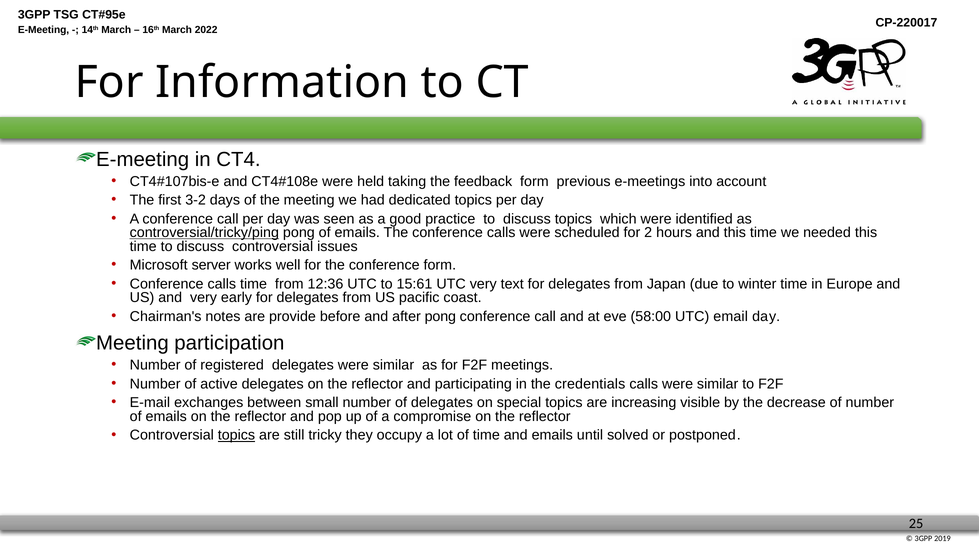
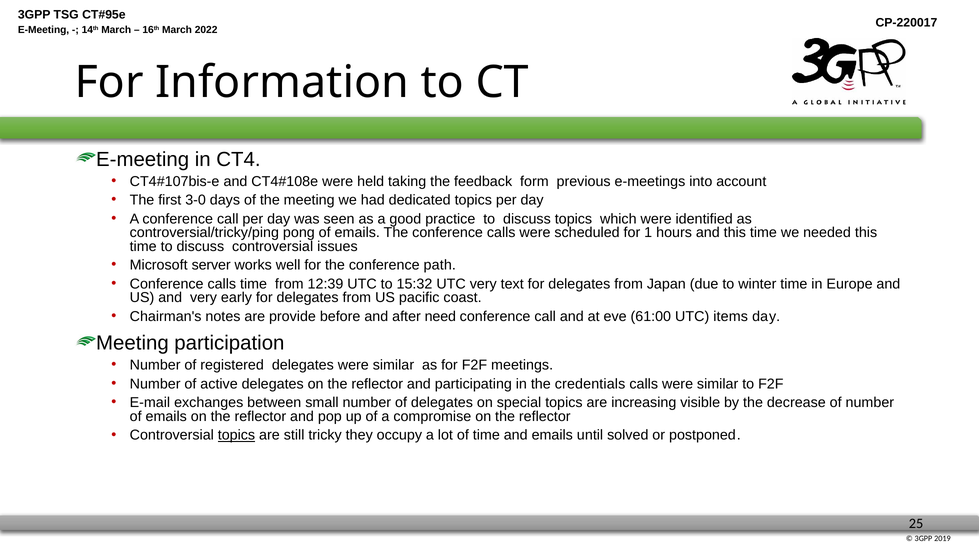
3-2: 3-2 -> 3-0
controversial/tricky/ping underline: present -> none
2: 2 -> 1
conference form: form -> path
12:36: 12:36 -> 12:39
15:61: 15:61 -> 15:32
after pong: pong -> need
58:00: 58:00 -> 61:00
email: email -> items
